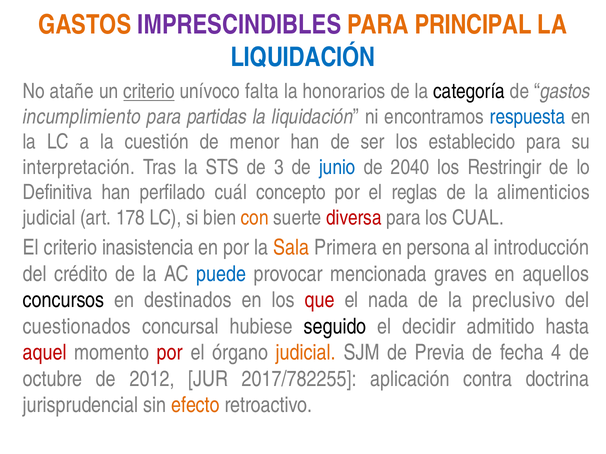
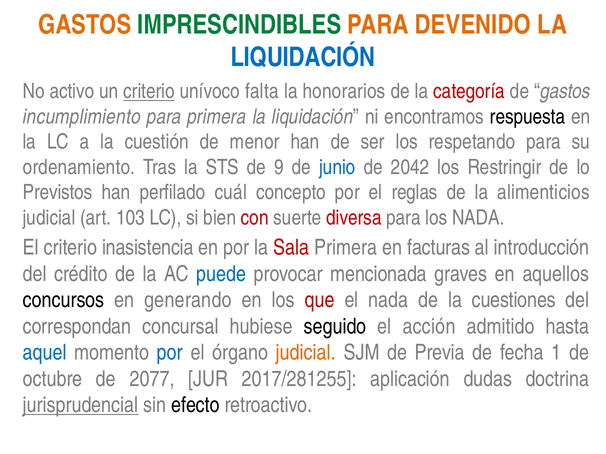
IMPRESCINDIBLES colour: purple -> green
PRINCIPAL: PRINCIPAL -> DEVENIDO
atañe: atañe -> activo
categoría colour: black -> red
para partidas: partidas -> primera
respuesta colour: blue -> black
establecido: establecido -> respetando
interpretación: interpretación -> ordenamiento
3: 3 -> 9
2040: 2040 -> 2042
Definitiva: Definitiva -> Previstos
178: 178 -> 103
con colour: orange -> red
los CUAL: CUAL -> NADA
Sala colour: orange -> red
persona: persona -> facturas
destinados: destinados -> generando
preclusivo: preclusivo -> cuestiones
cuestionados: cuestionados -> correspondan
decidir: decidir -> acción
aquel colour: red -> blue
por at (170, 353) colour: red -> blue
4: 4 -> 1
2012: 2012 -> 2077
2017/782255: 2017/782255 -> 2017/281255
contra: contra -> dudas
jurisprudencial underline: none -> present
efecto colour: orange -> black
